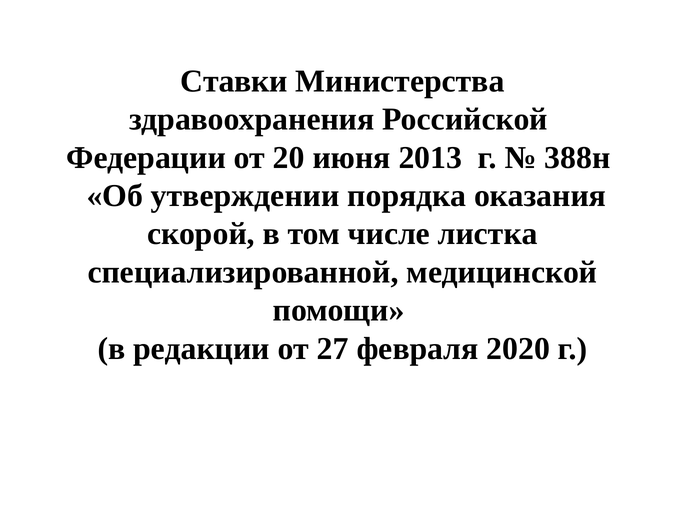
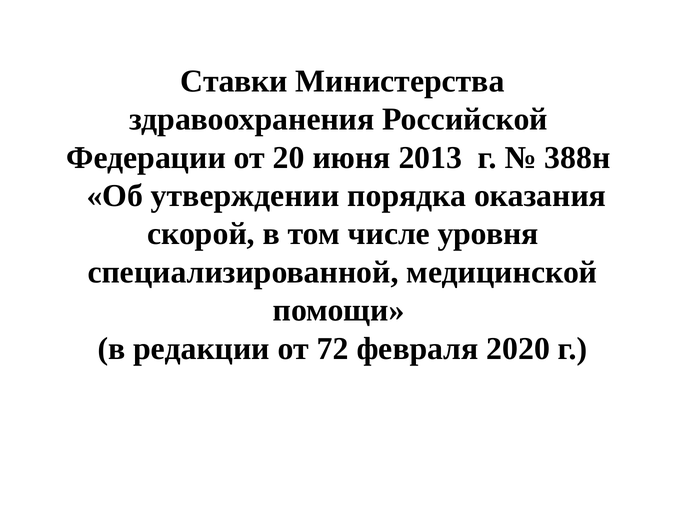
листка: листка -> уровня
27: 27 -> 72
